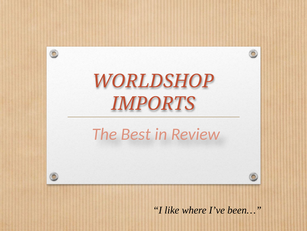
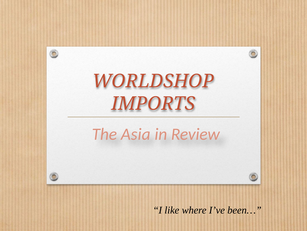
Best: Best -> Asia
